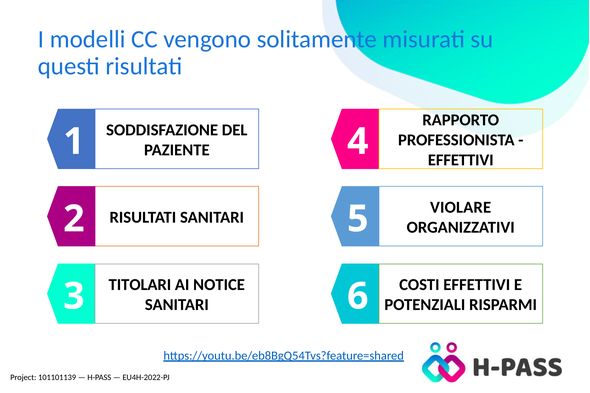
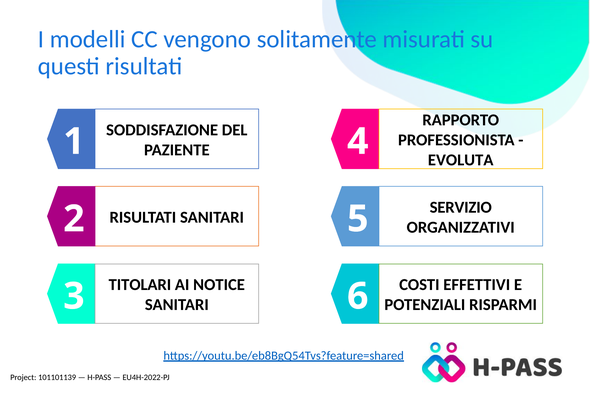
EFFETTIVI at (461, 160): EFFETTIVI -> EVOLUTA
VIOLARE: VIOLARE -> SERVIZIO
